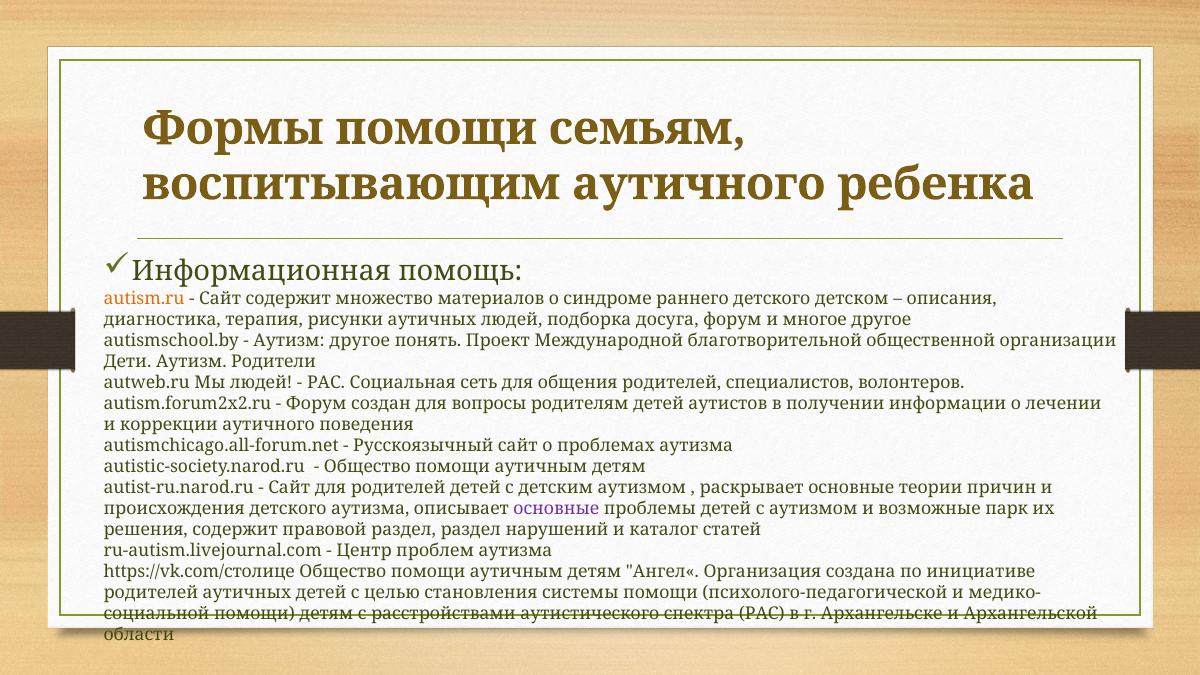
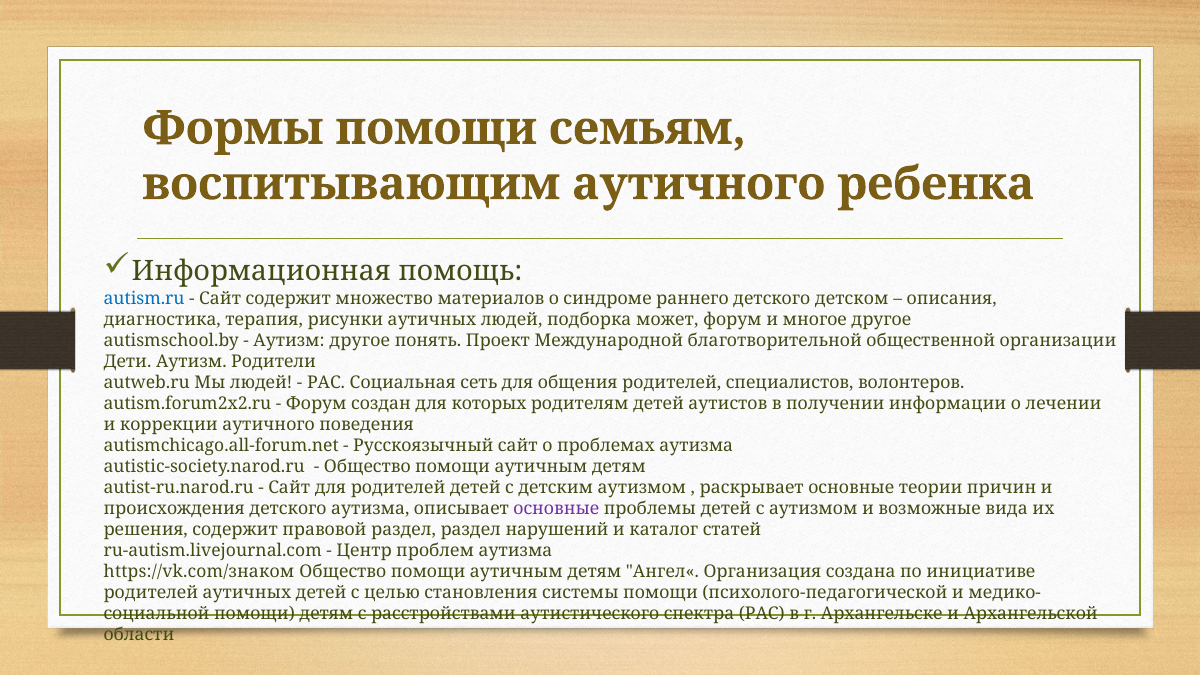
autism.ru colour: orange -> blue
досуга: досуга -> может
вопросы: вопросы -> которых
парк: парк -> вида
https://vk.com/столице: https://vk.com/столице -> https://vk.com/знаком
